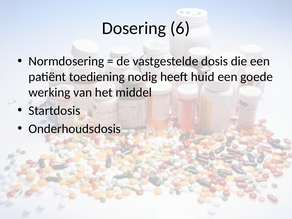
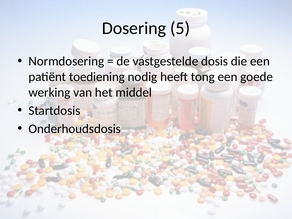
6: 6 -> 5
huid: huid -> tong
